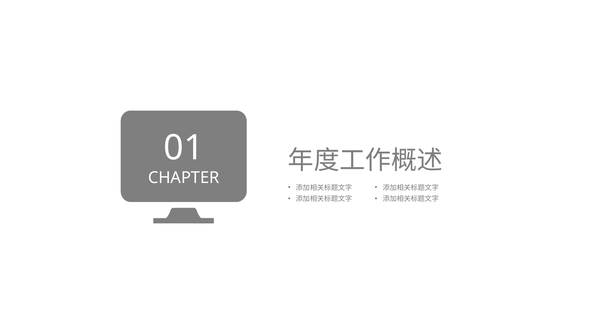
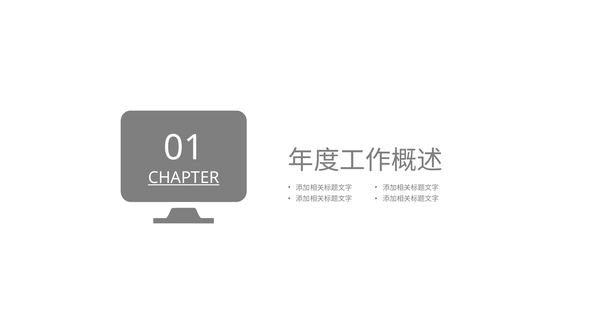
CHAPTER underline: none -> present
